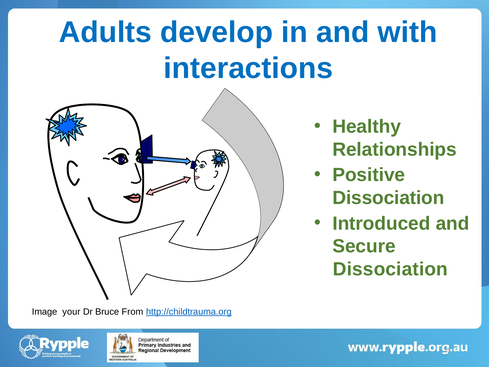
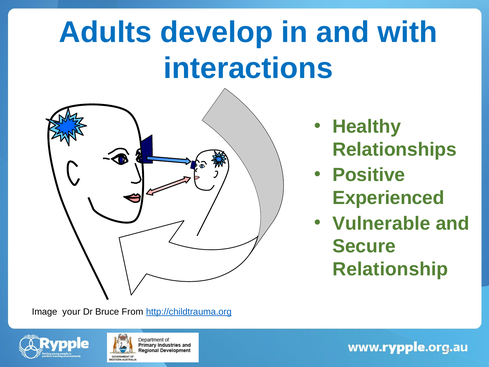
Dissociation at (388, 198): Dissociation -> Experienced
Introduced: Introduced -> Vulnerable
Dissociation at (390, 269): Dissociation -> Relationship
